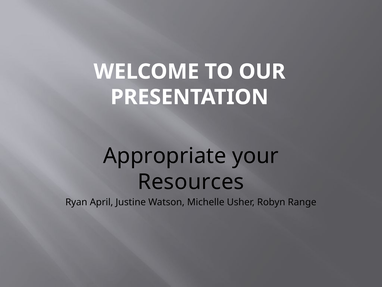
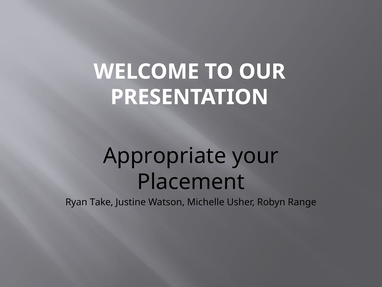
Resources: Resources -> Placement
April: April -> Take
